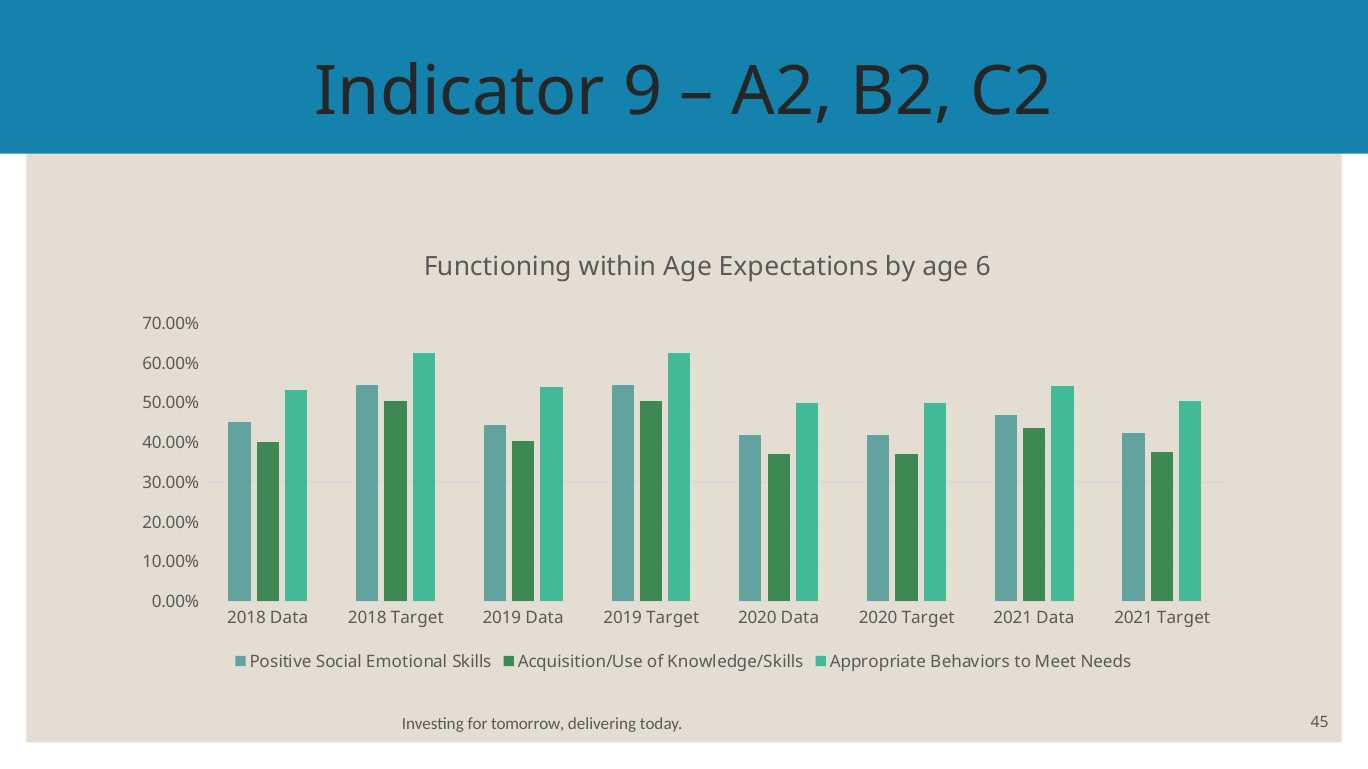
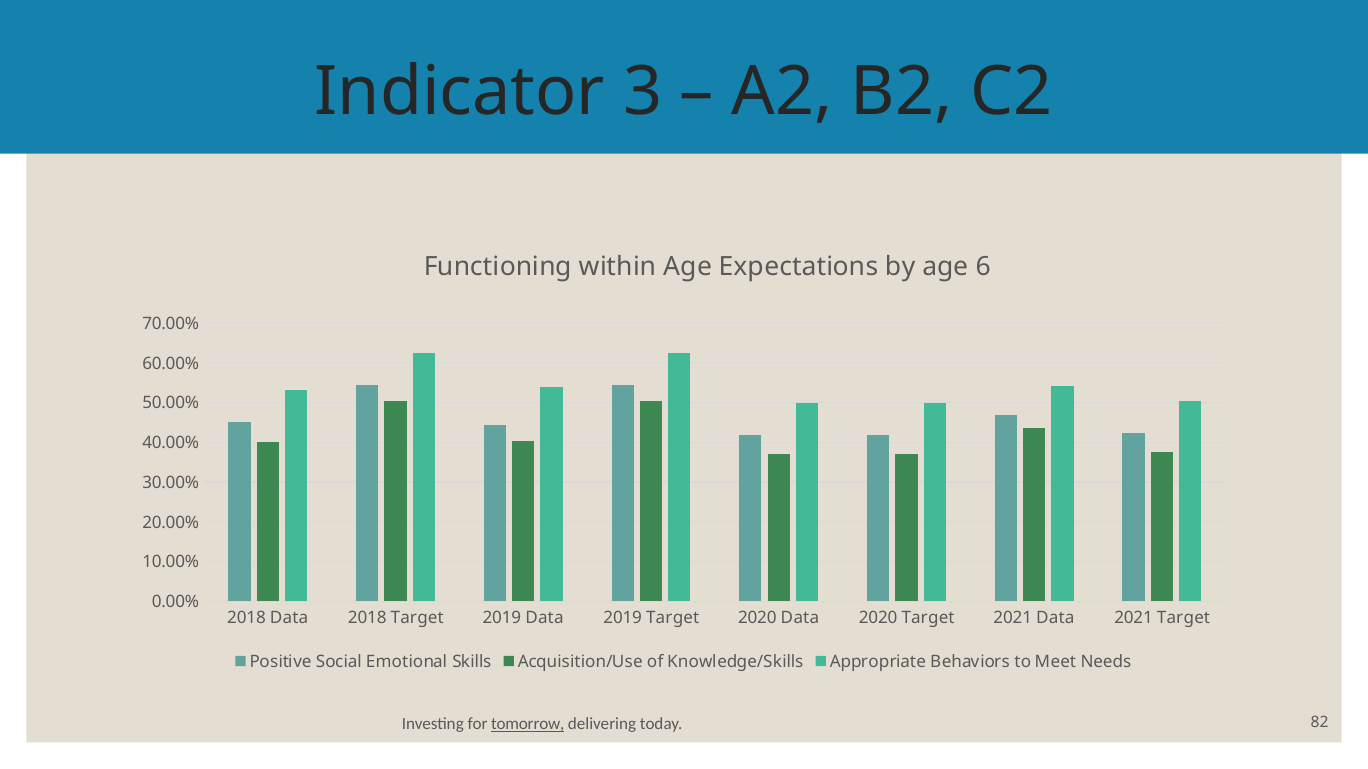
9: 9 -> 3
tomorrow underline: none -> present
45: 45 -> 82
